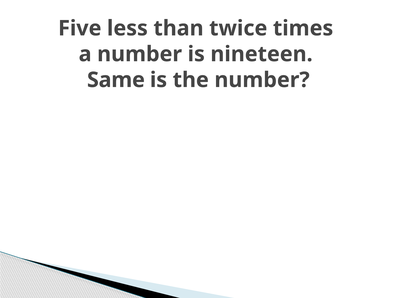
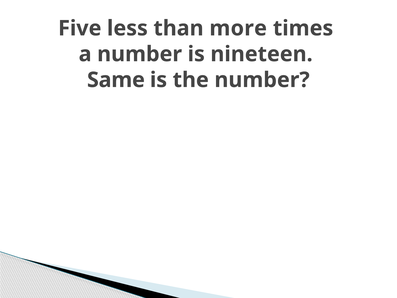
twice: twice -> more
